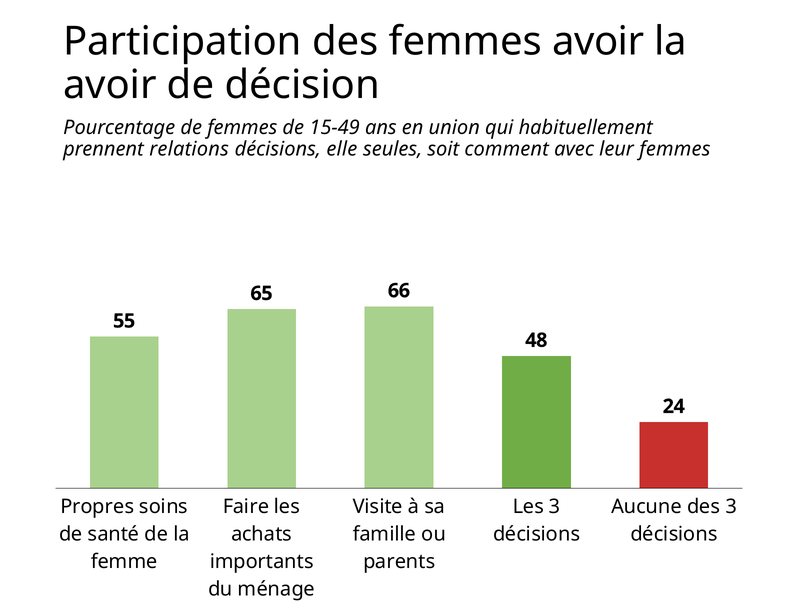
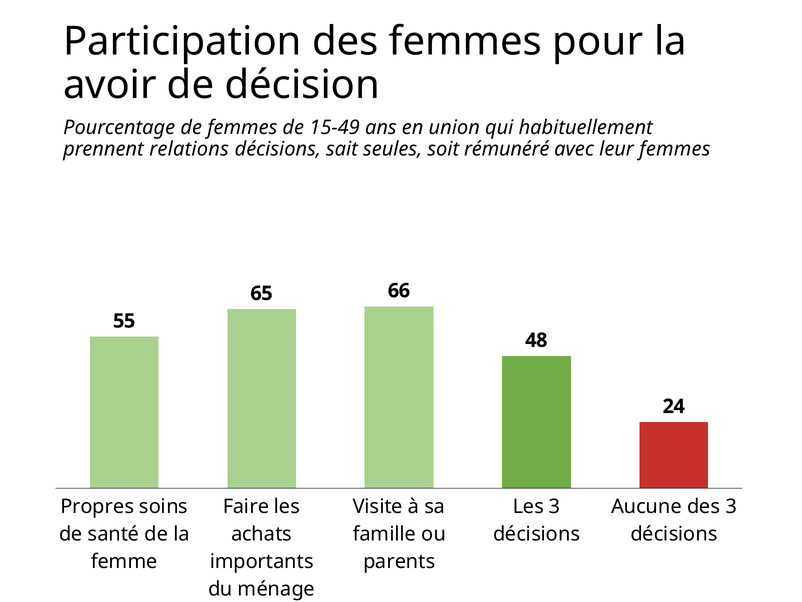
femmes avoir: avoir -> pour
elle: elle -> sait
comment: comment -> rémunéré
